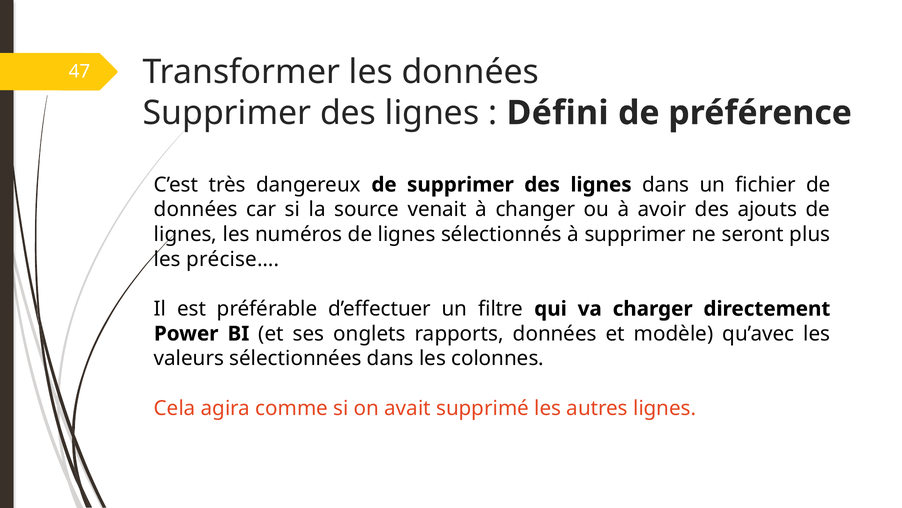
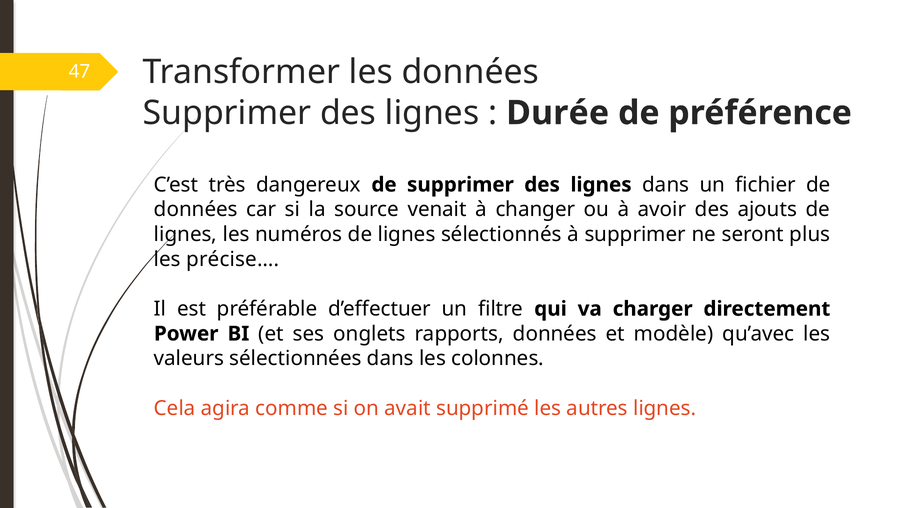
Défini: Défini -> Durée
